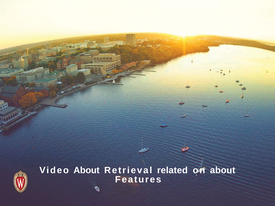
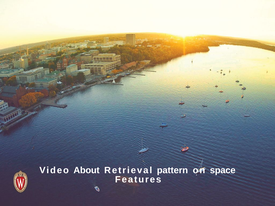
related: related -> pattern
on about: about -> space
